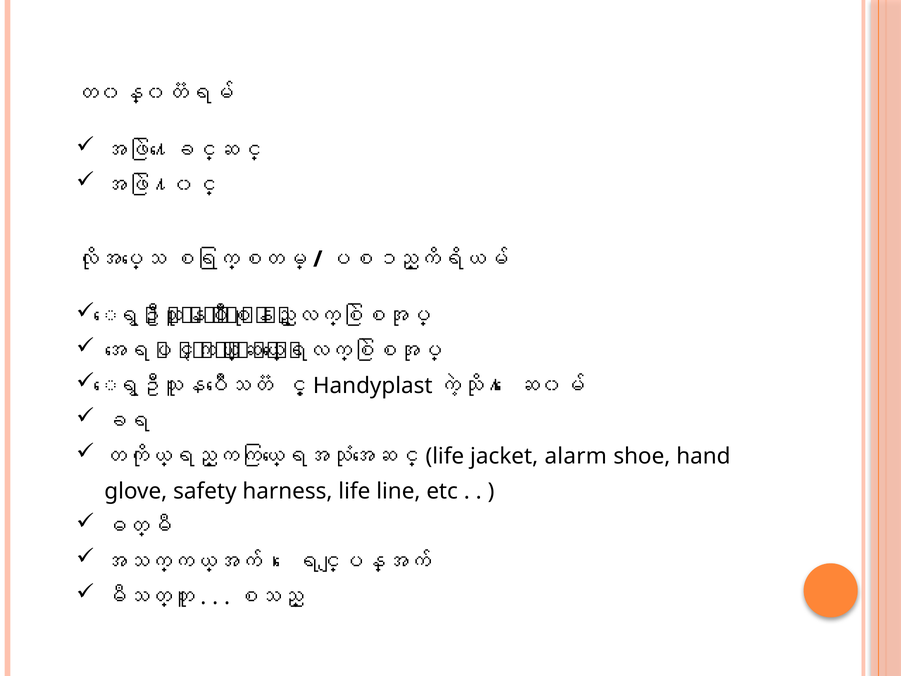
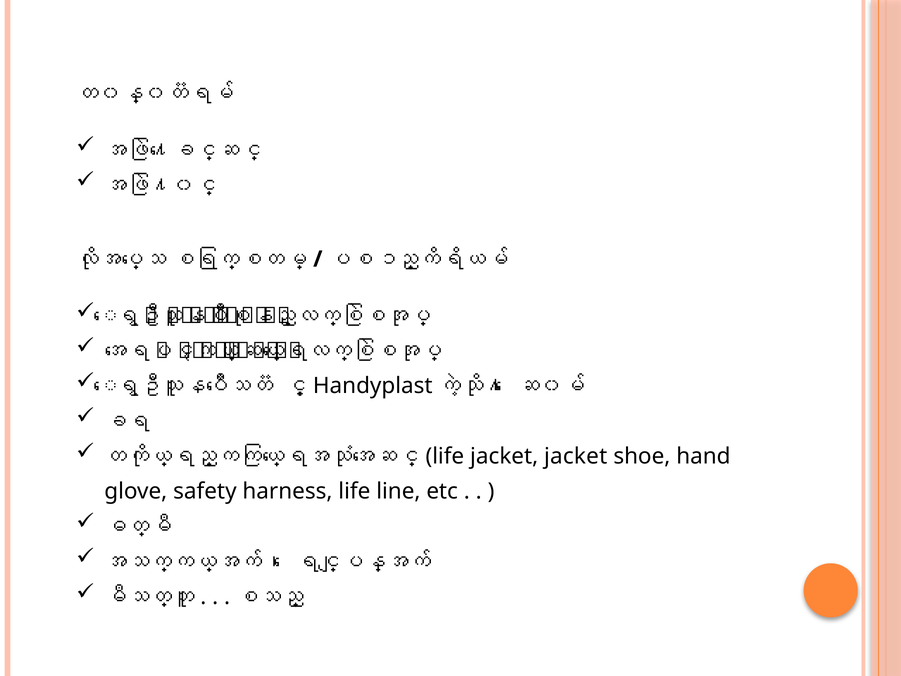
jacket alarm: alarm -> jacket
